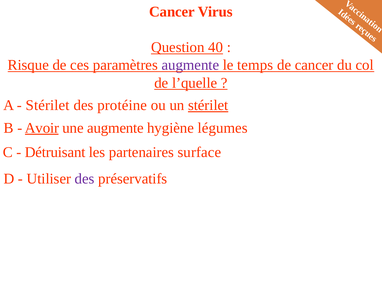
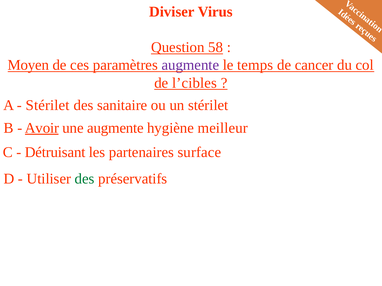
Cancer at (172, 12): Cancer -> Diviser
40: 40 -> 58
Risque: Risque -> Moyen
l’quelle: l’quelle -> l’cibles
protéine: protéine -> sanitaire
stérilet at (208, 106) underline: present -> none
légumes: légumes -> meilleur
des at (85, 179) colour: purple -> green
